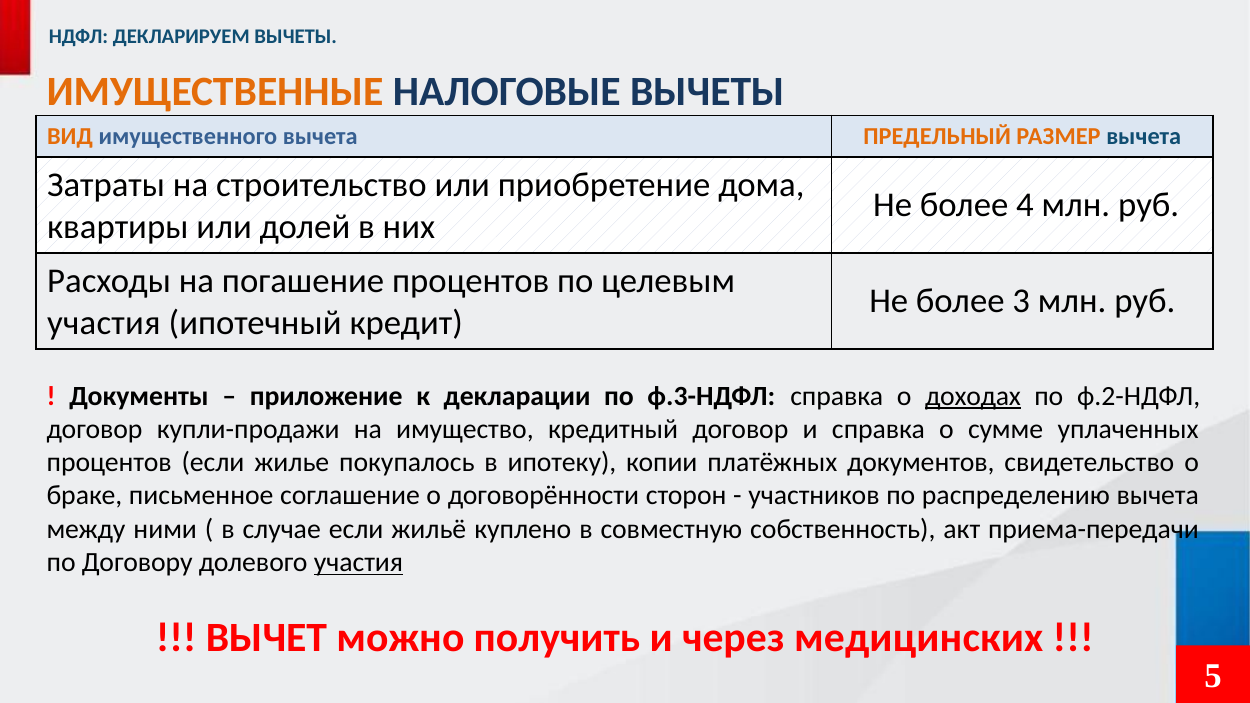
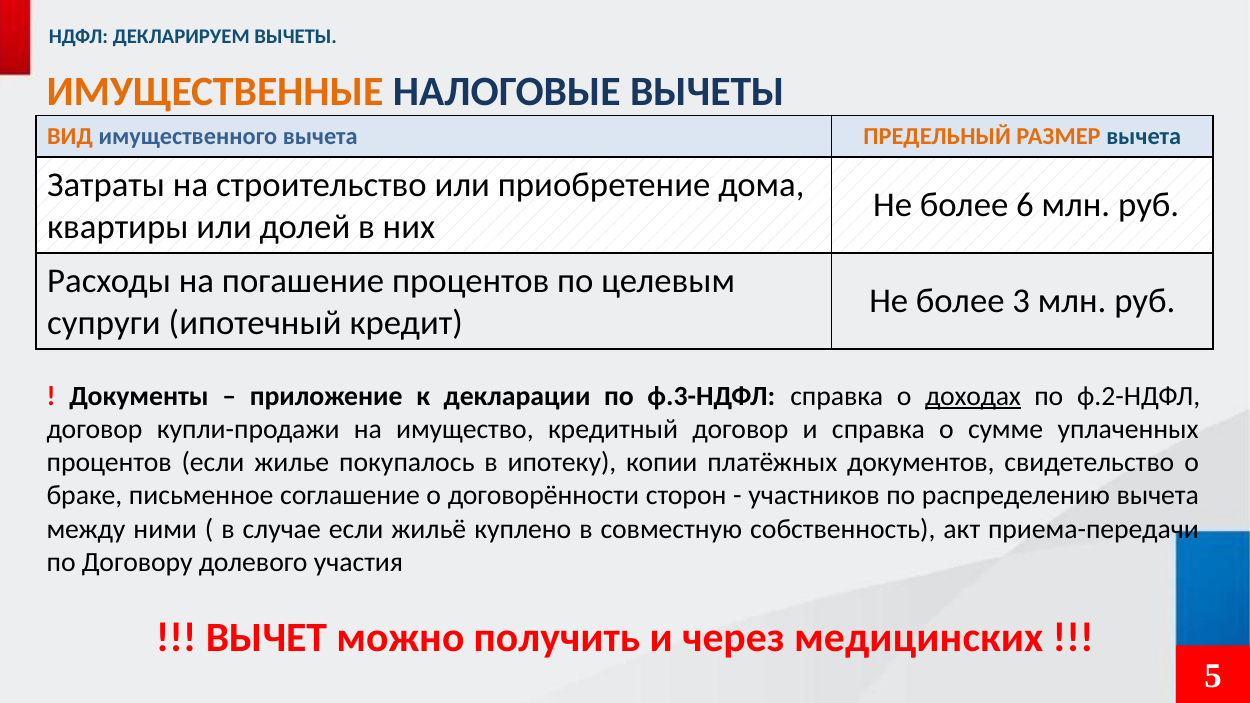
4: 4 -> 6
участия at (104, 323): участия -> супруги
участия at (358, 563) underline: present -> none
